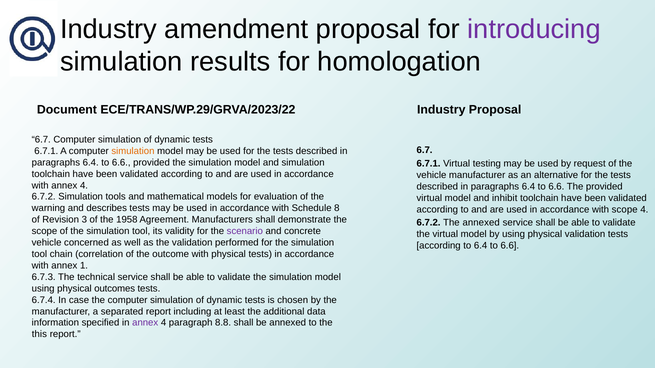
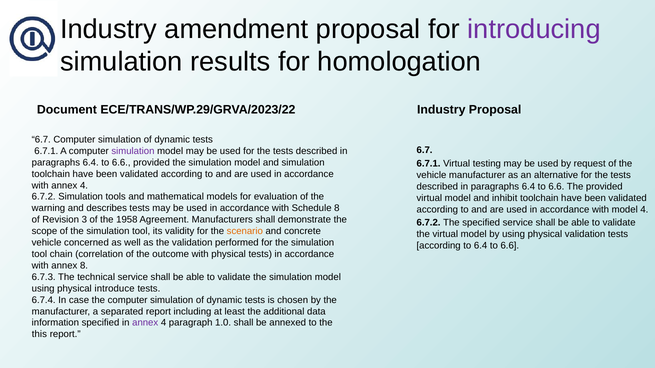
simulation at (133, 151) colour: orange -> purple
with scope: scope -> model
The annexed: annexed -> specified
scenario colour: purple -> orange
annex 1: 1 -> 8
outcomes: outcomes -> introduce
8.8: 8.8 -> 1.0
